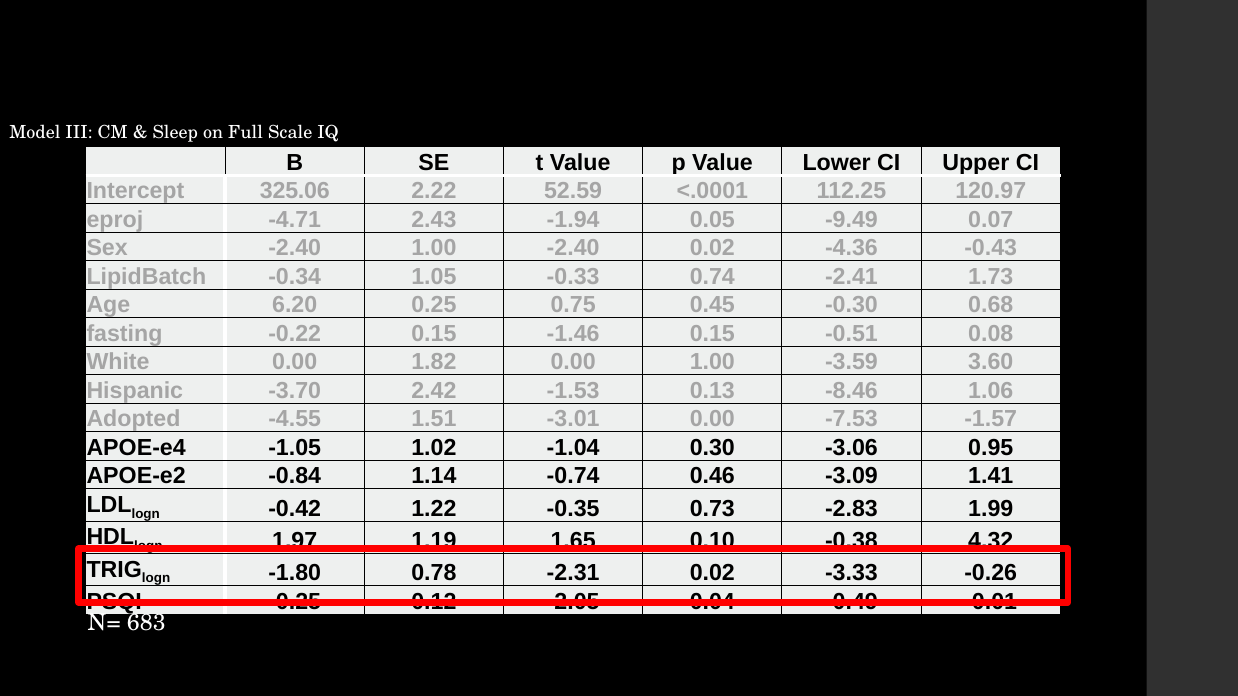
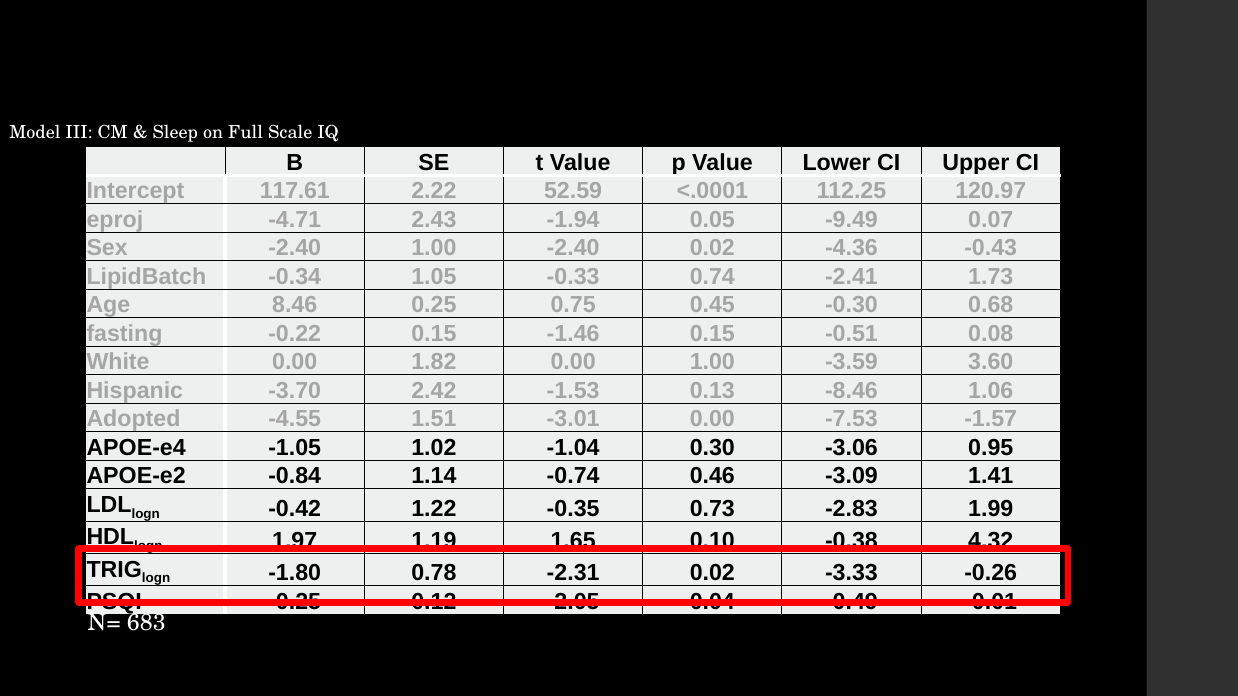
325.06: 325.06 -> 117.61
6.20: 6.20 -> 8.46
